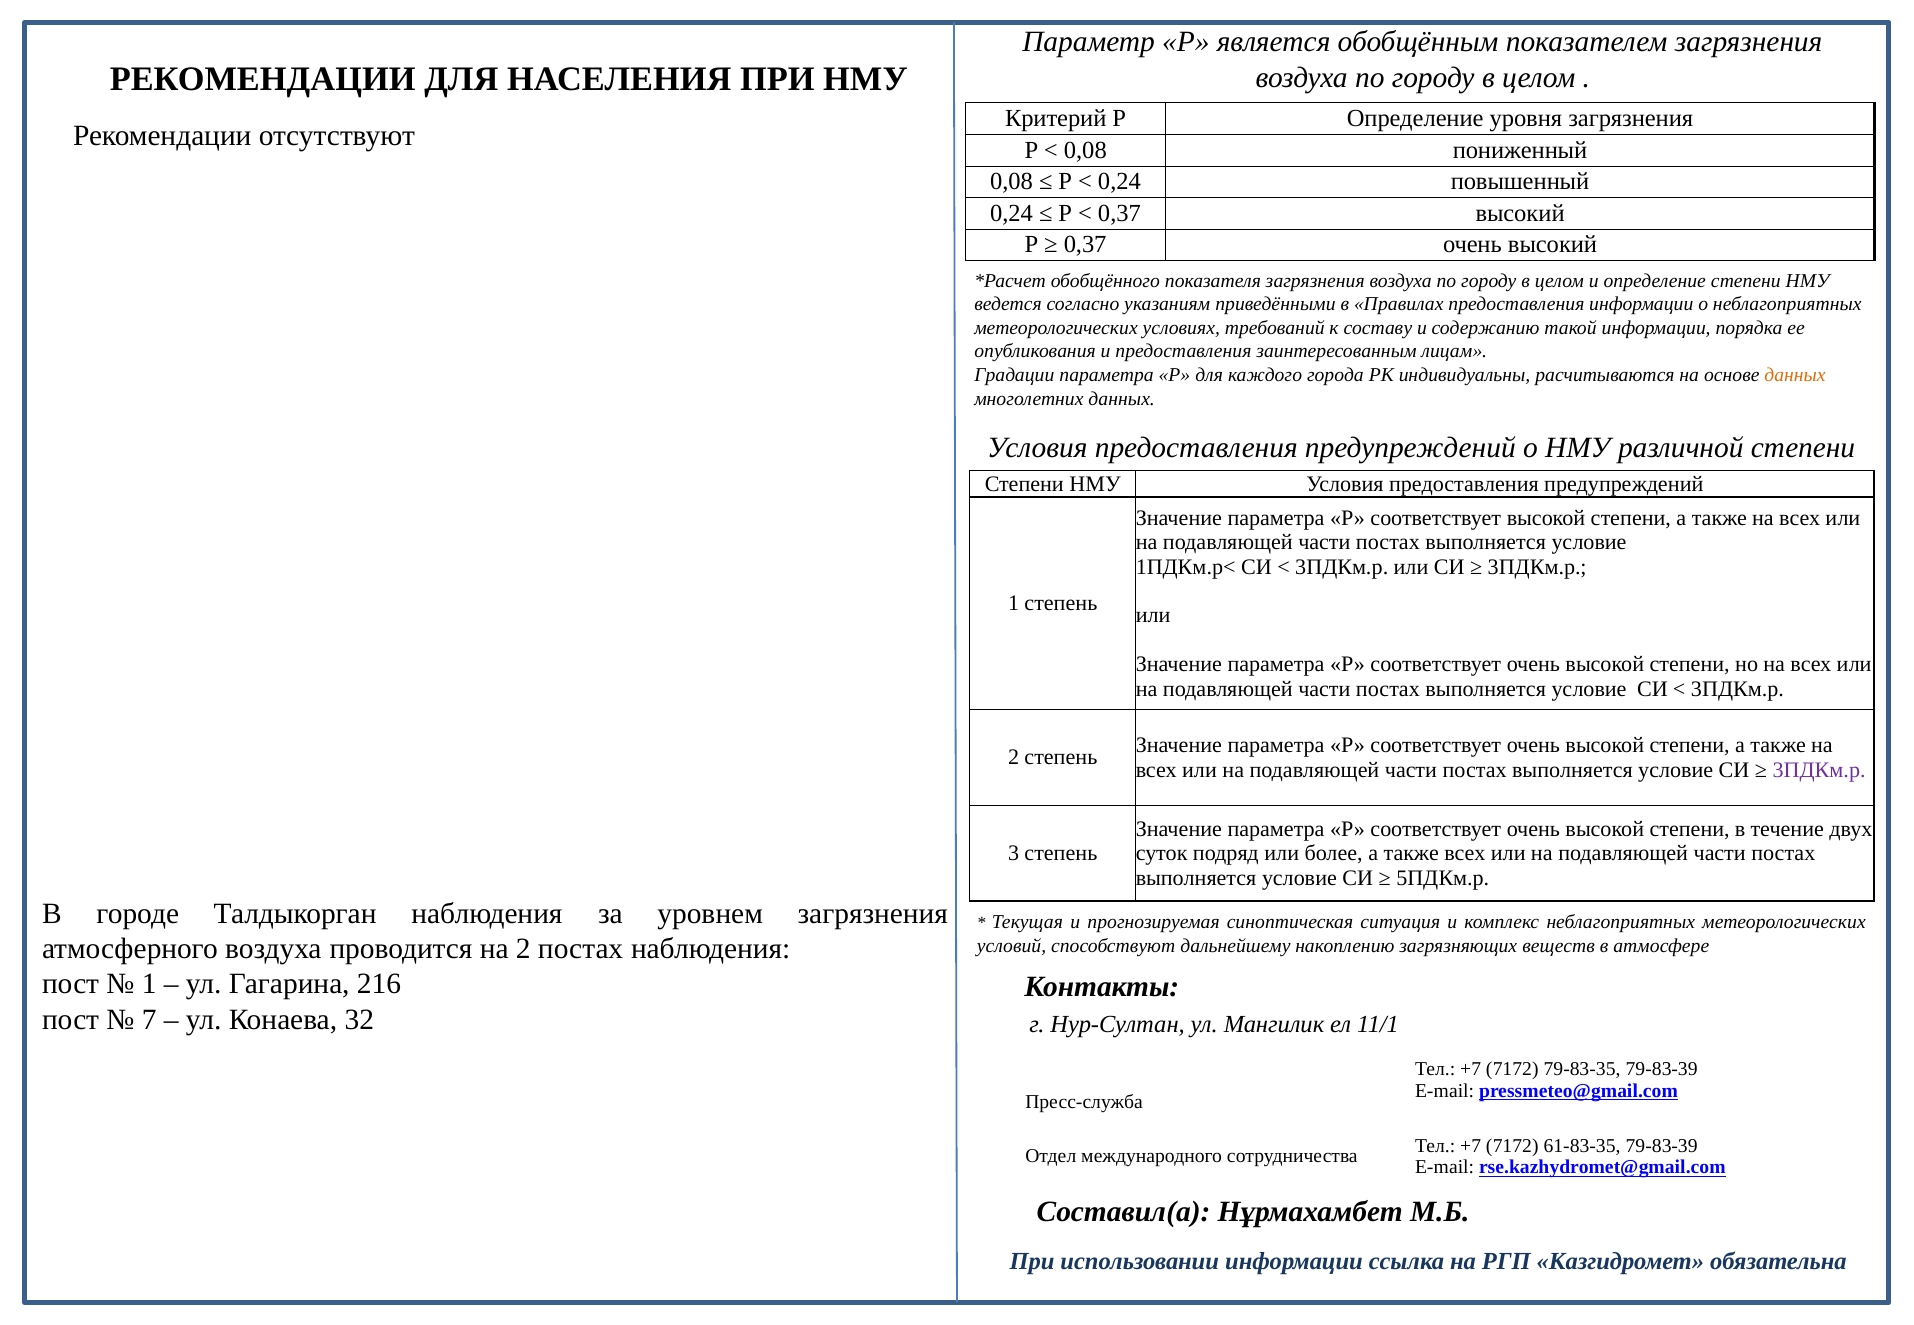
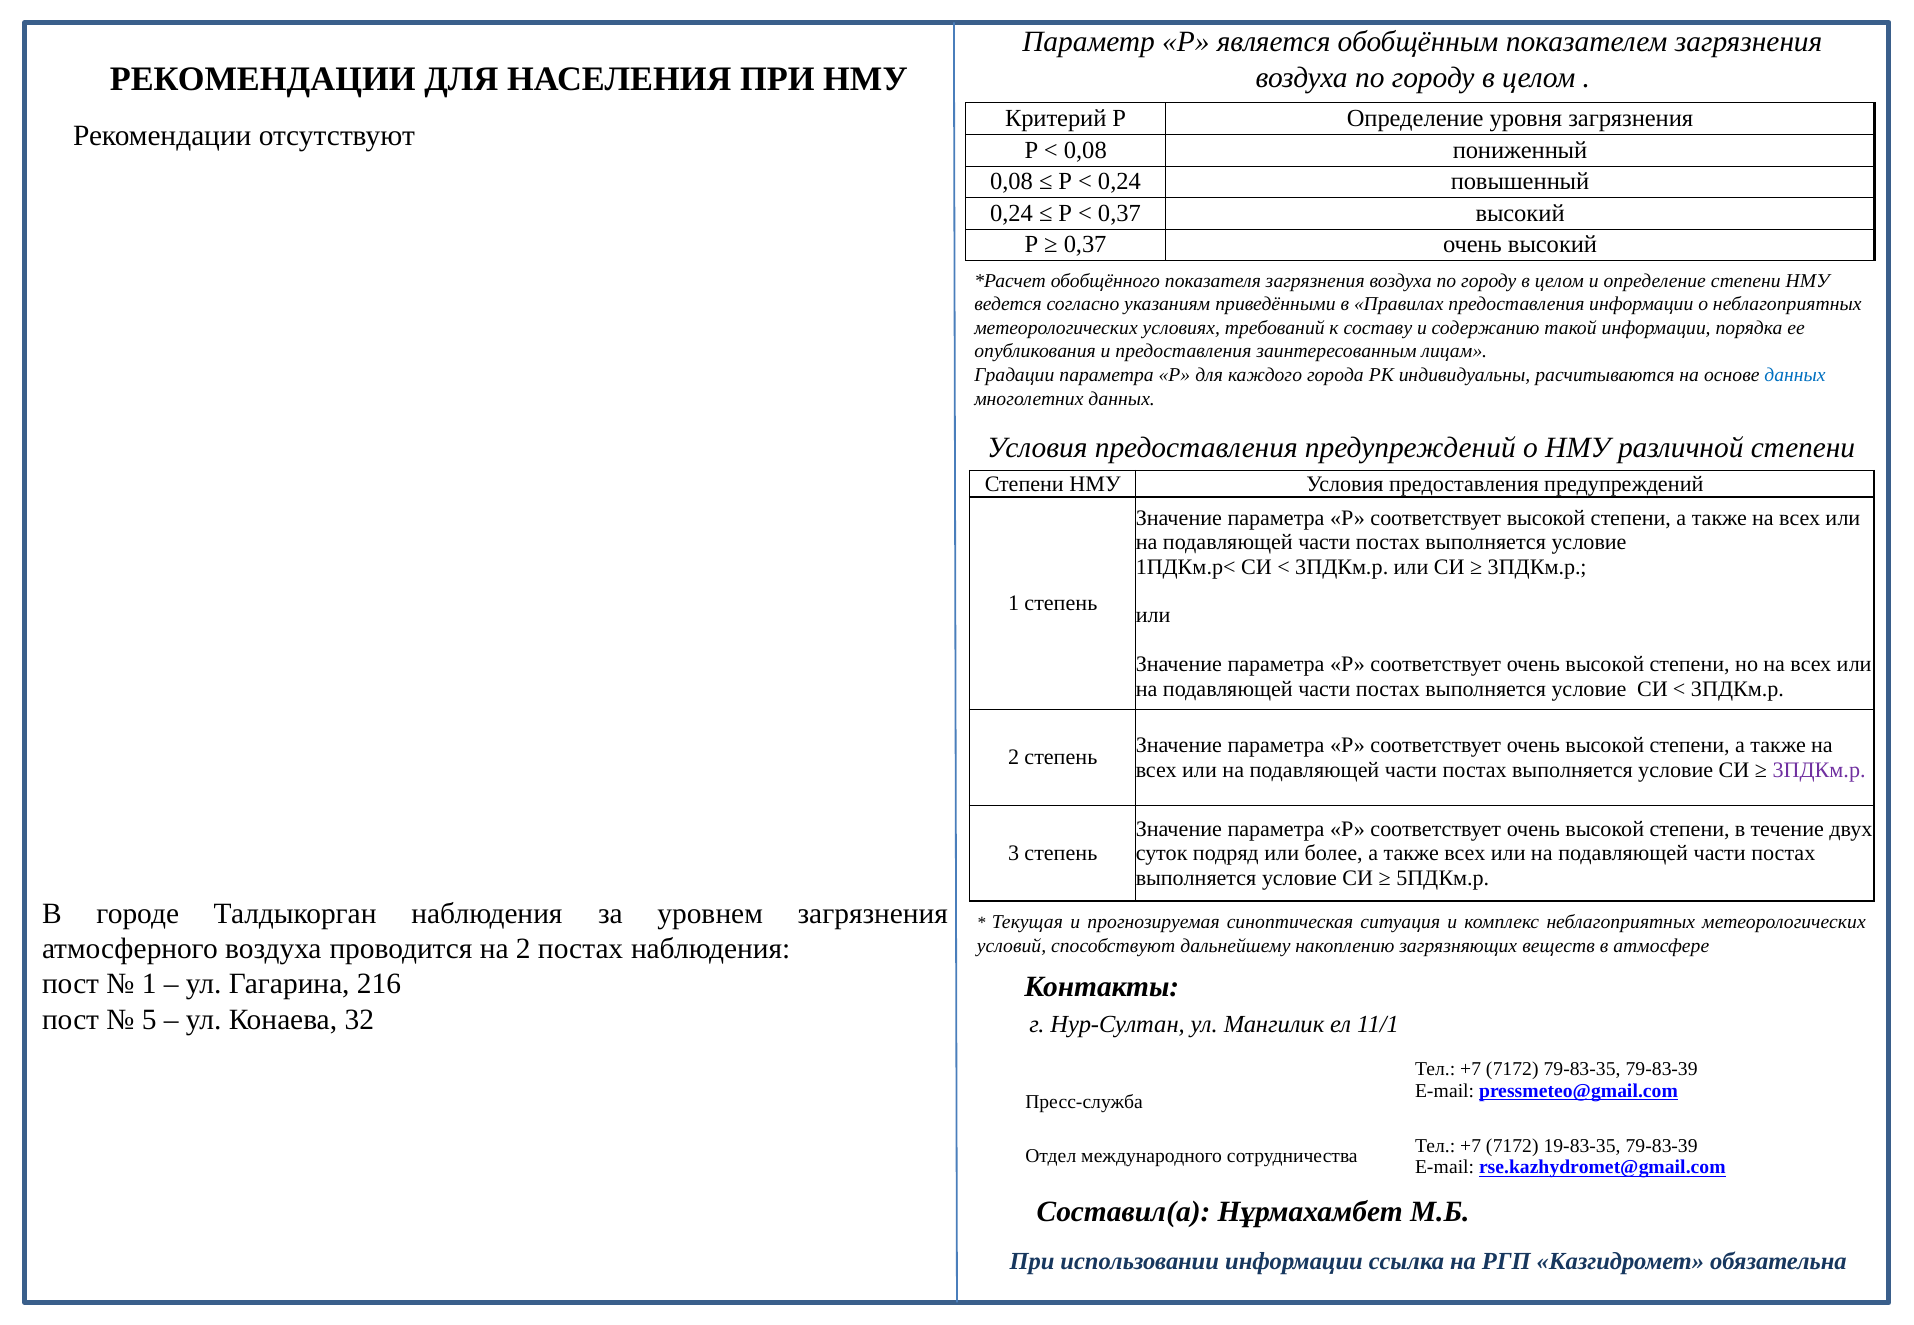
данных at (1795, 375) colour: orange -> blue
7: 7 -> 5
61-83-35: 61-83-35 -> 19-83-35
